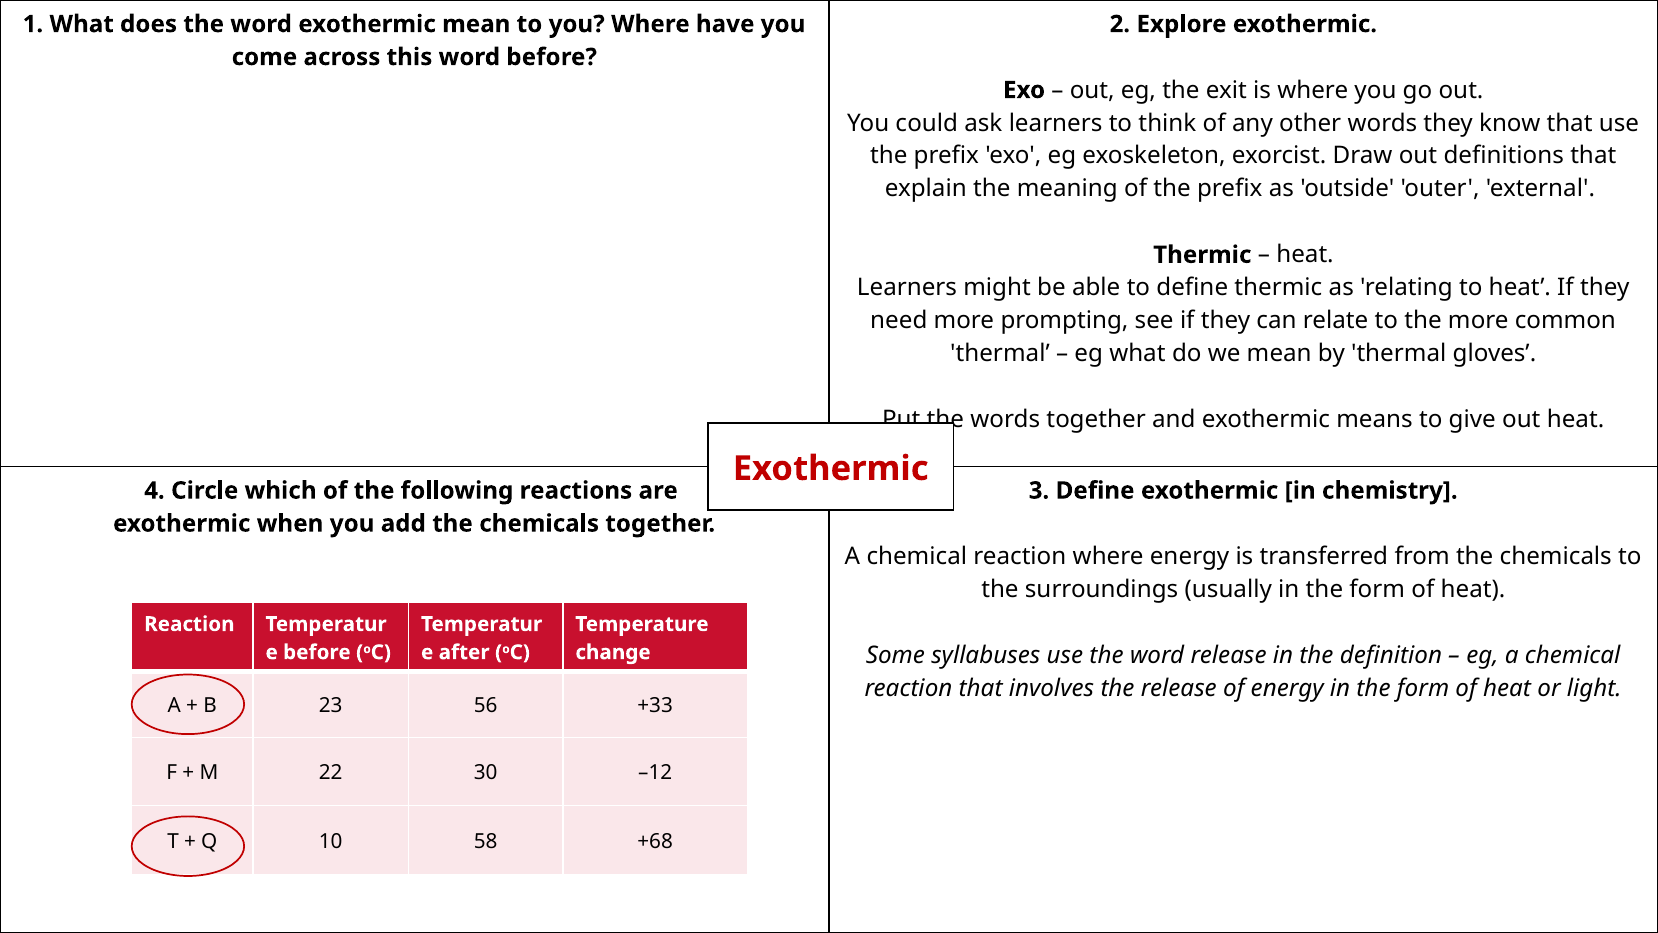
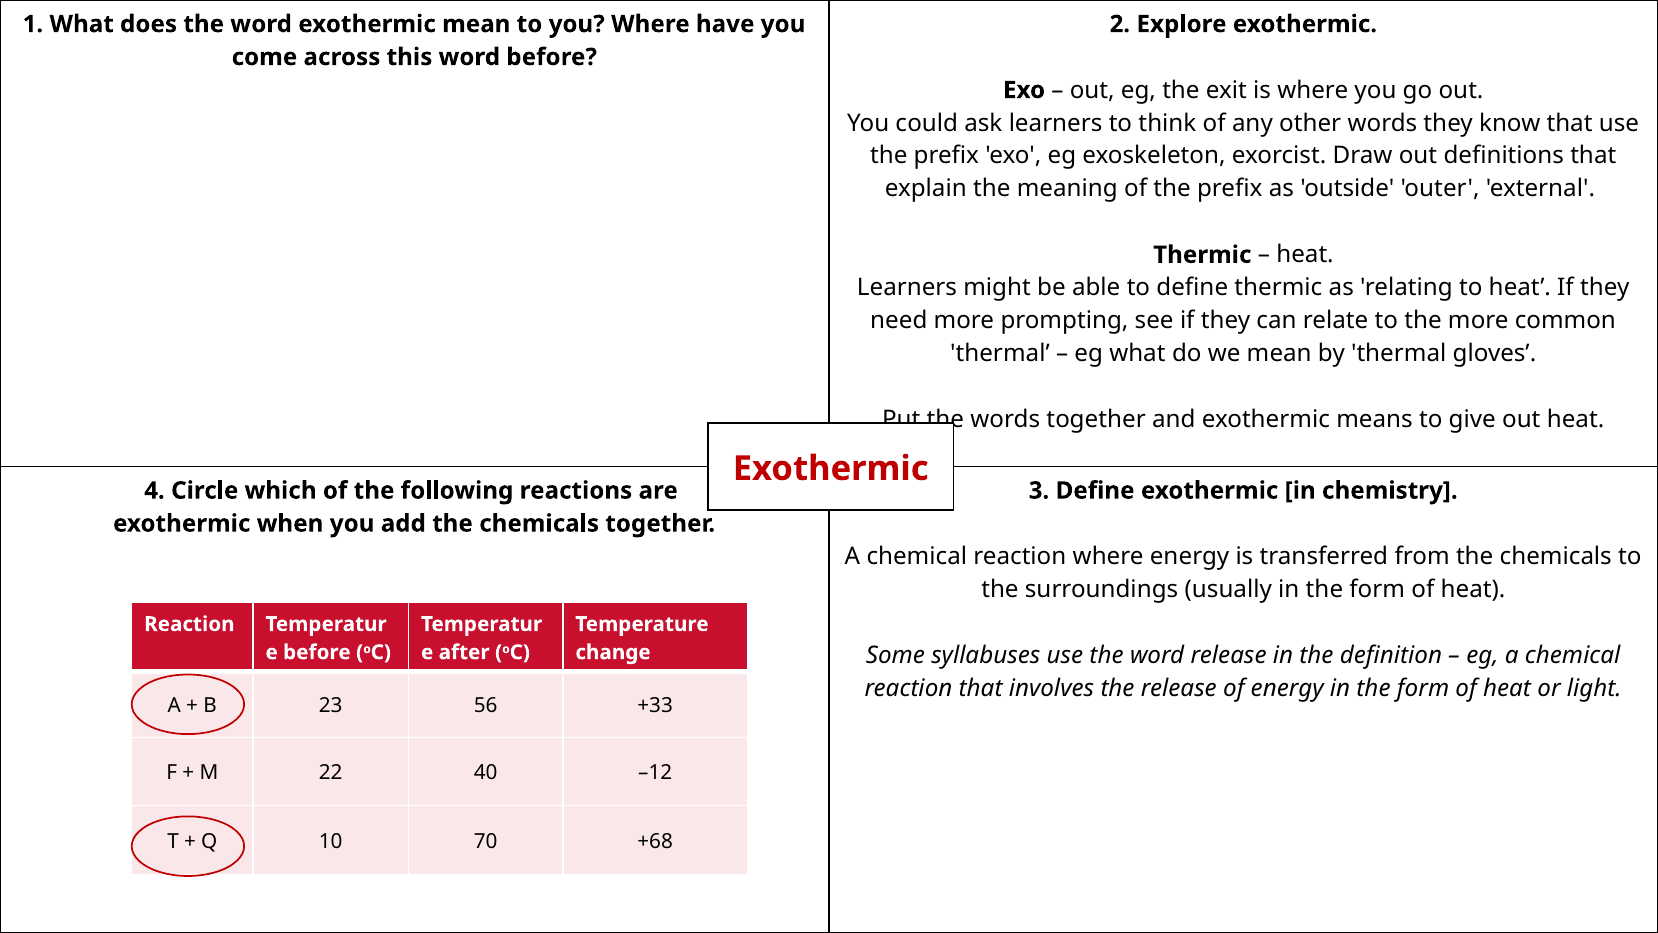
30: 30 -> 40
58: 58 -> 70
